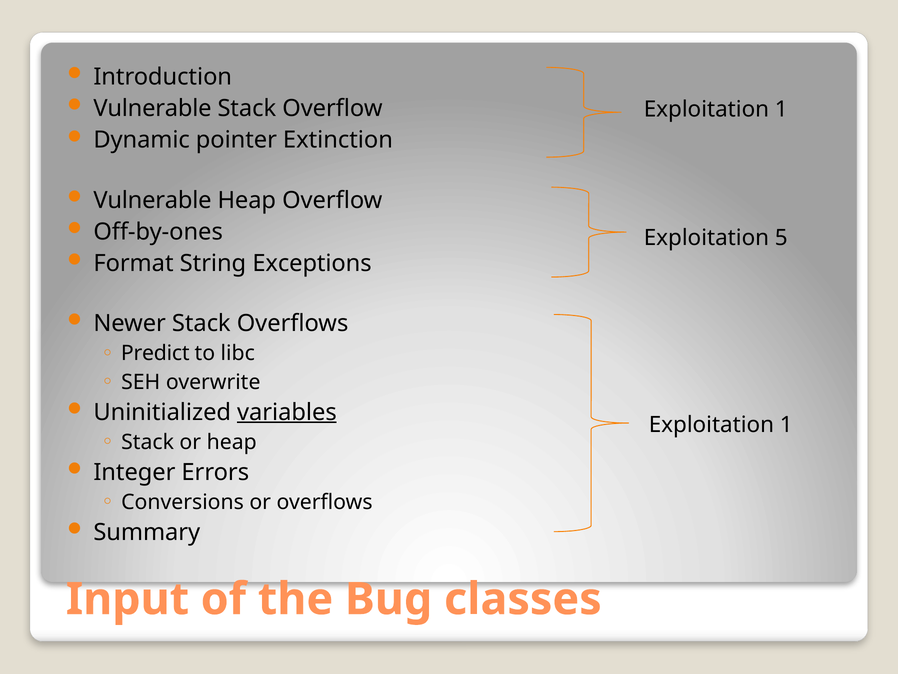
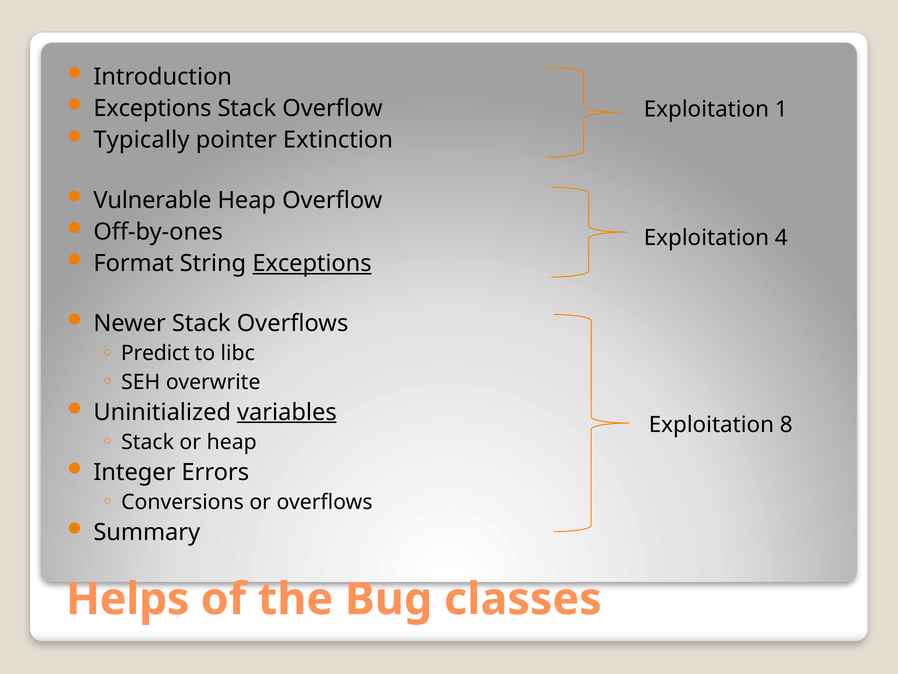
Vulnerable at (152, 108): Vulnerable -> Exceptions
Dynamic: Dynamic -> Typically
5: 5 -> 4
Exceptions at (312, 263) underline: none -> present
1 at (786, 425): 1 -> 8
Input: Input -> Helps
